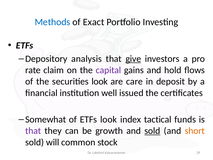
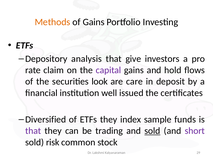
Methods colour: blue -> orange
of Exact: Exact -> Gains
give underline: present -> none
Somewhat: Somewhat -> Diversified
ETFs look: look -> they
tactical: tactical -> sample
growth: growth -> trading
short colour: orange -> purple
will: will -> risk
